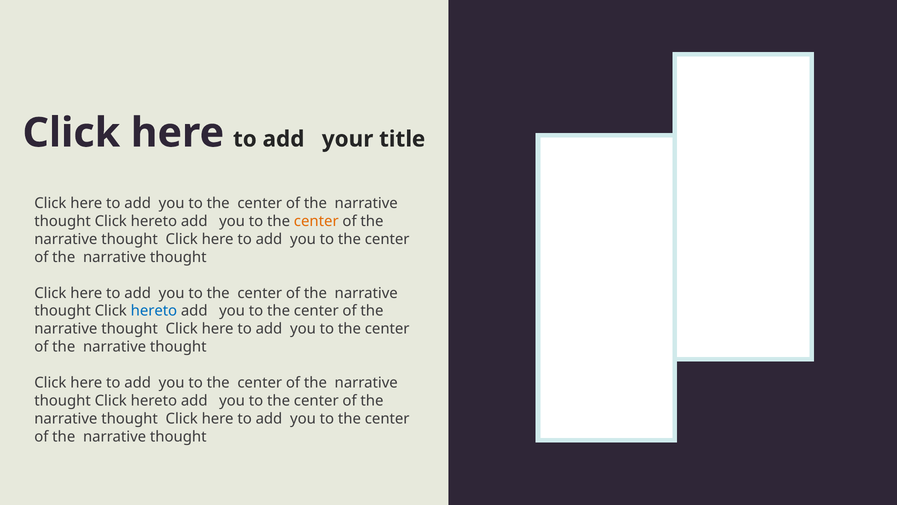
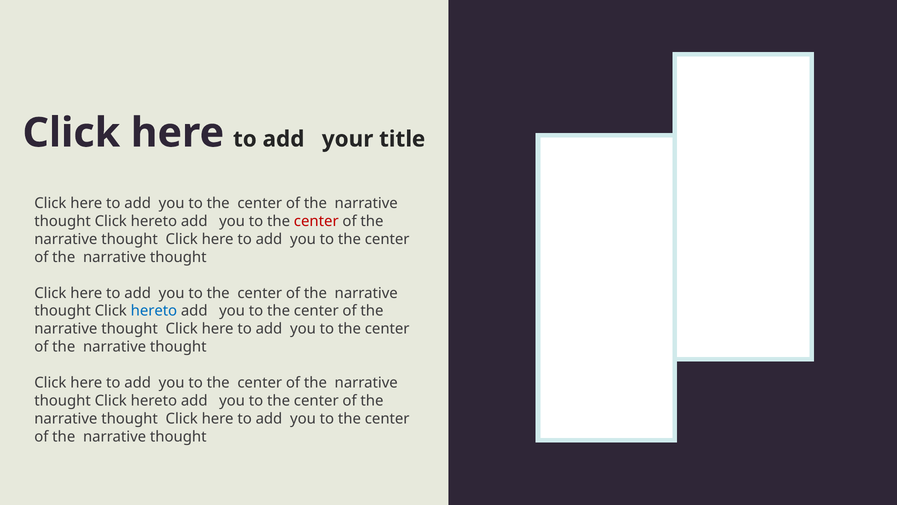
center at (316, 221) colour: orange -> red
